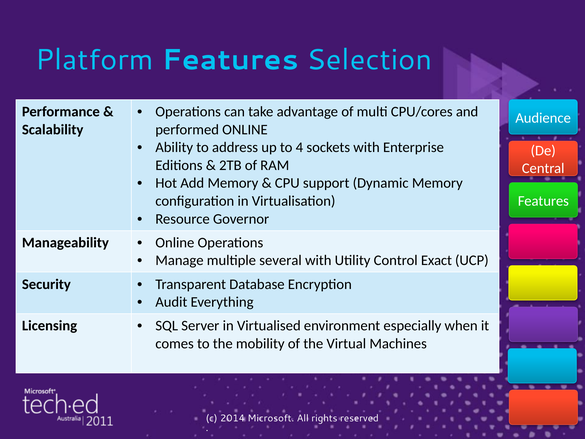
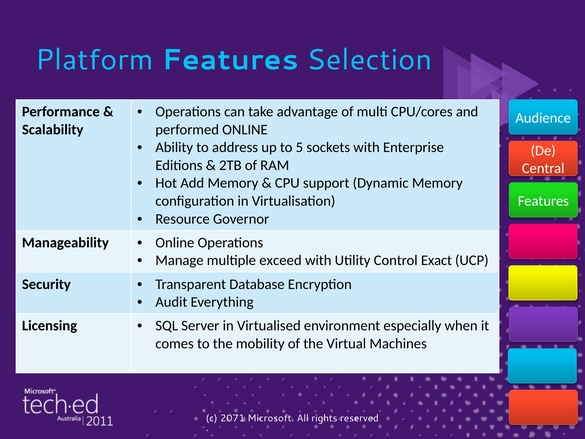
4: 4 -> 5
several: several -> exceed
2014: 2014 -> 2071
